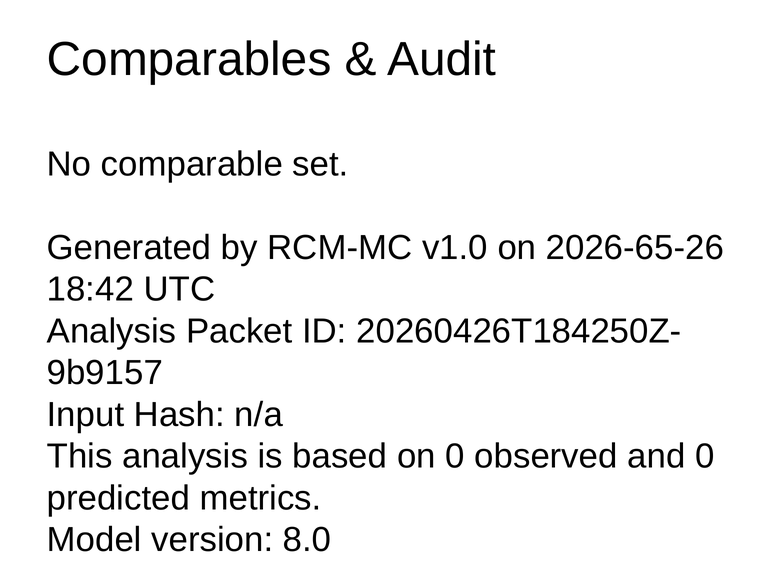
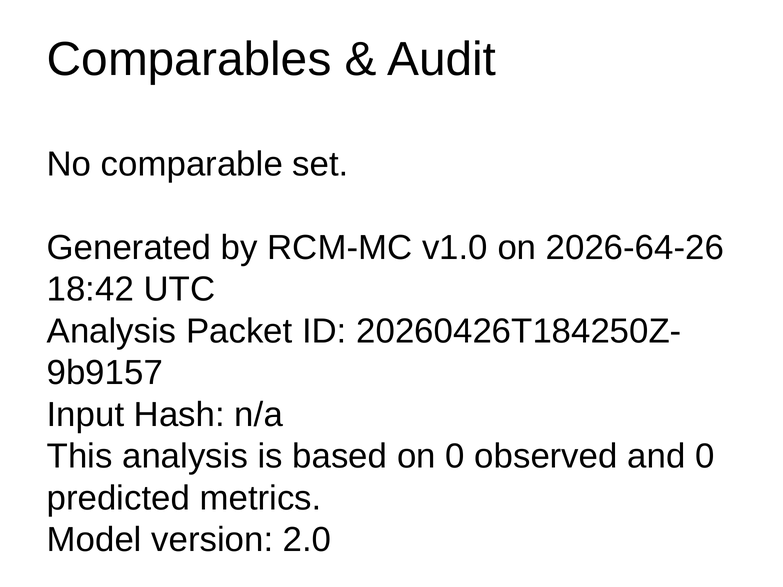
2026-65-26: 2026-65-26 -> 2026-64-26
8.0: 8.0 -> 2.0
